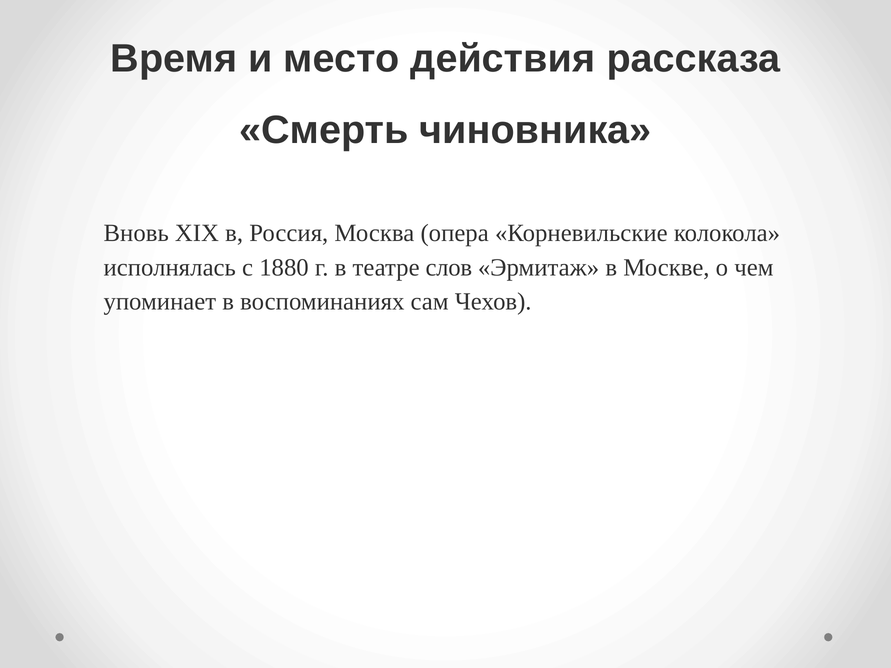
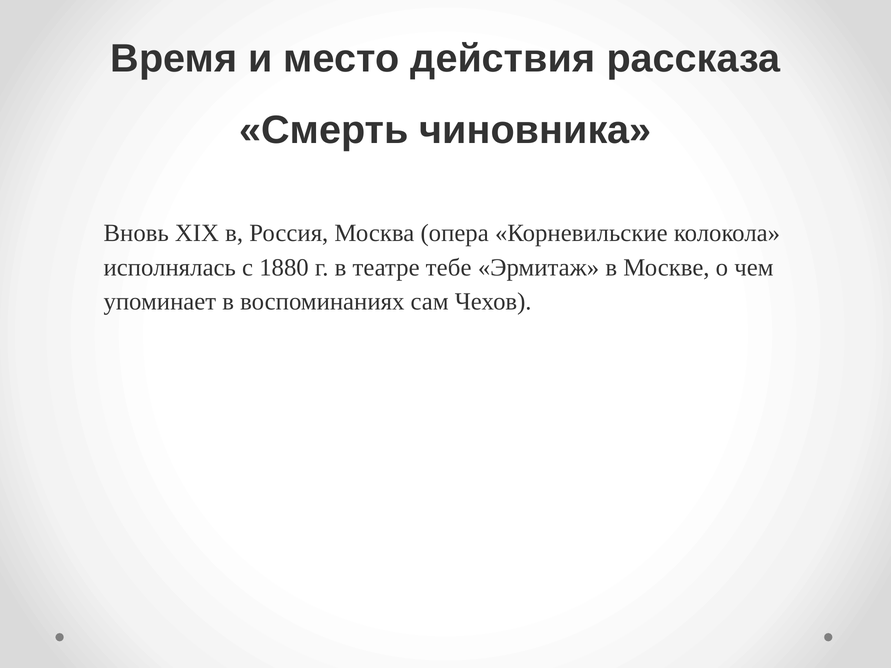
слов: слов -> тебе
